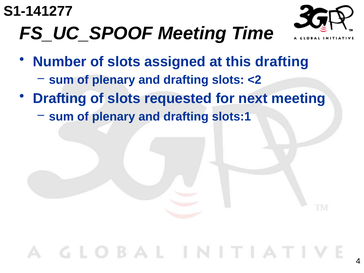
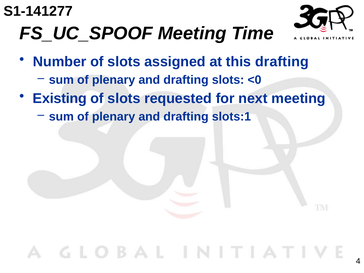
<2: <2 -> <0
Drafting at (60, 99): Drafting -> Existing
